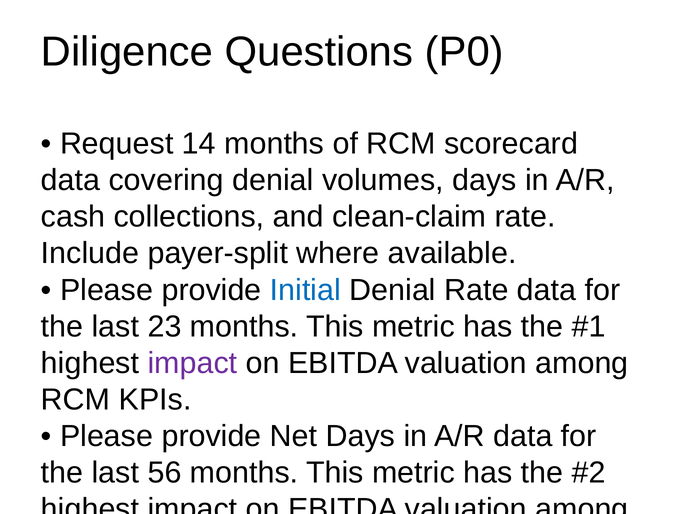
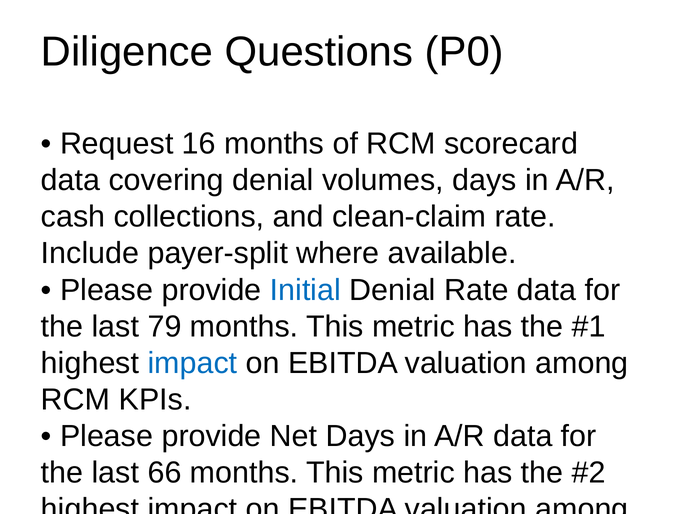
14: 14 -> 16
23: 23 -> 79
impact at (192, 363) colour: purple -> blue
56: 56 -> 66
